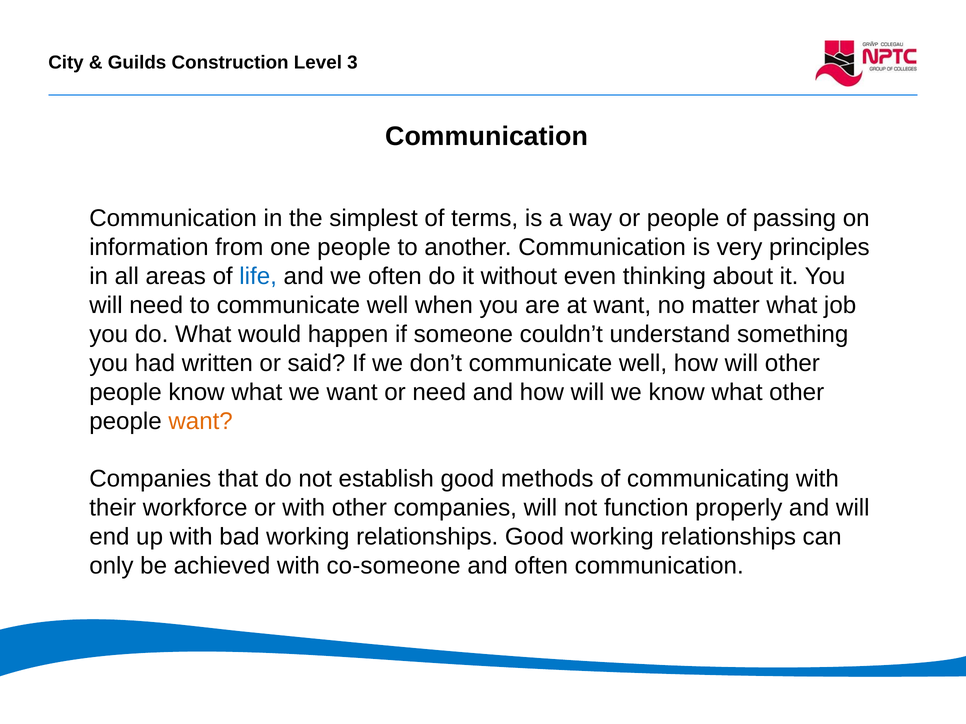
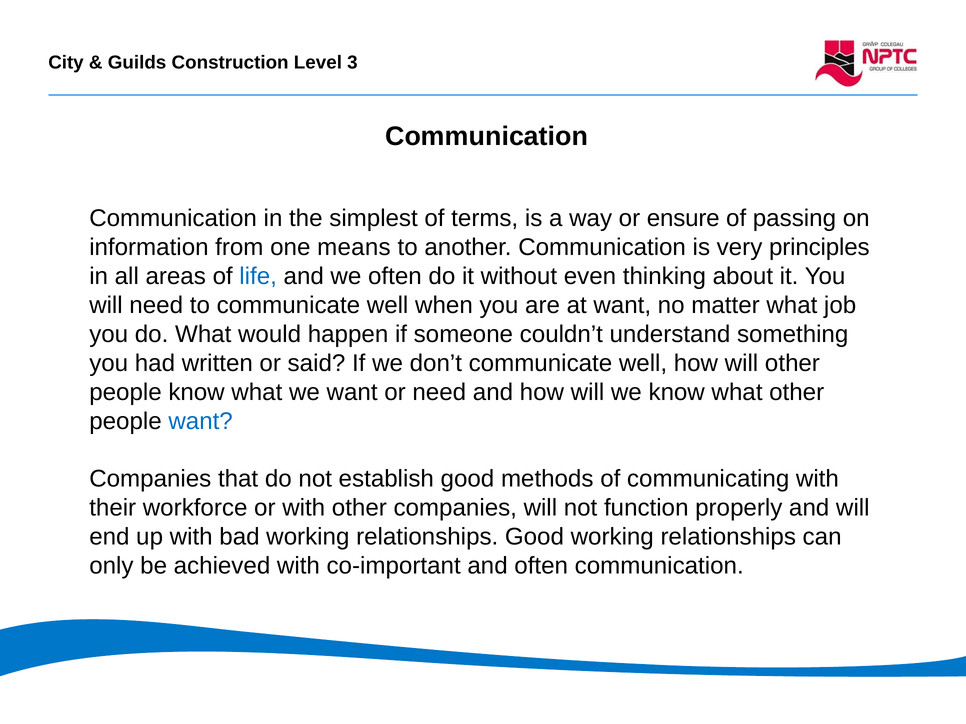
or people: people -> ensure
one people: people -> means
want at (201, 421) colour: orange -> blue
co-someone: co-someone -> co-important
